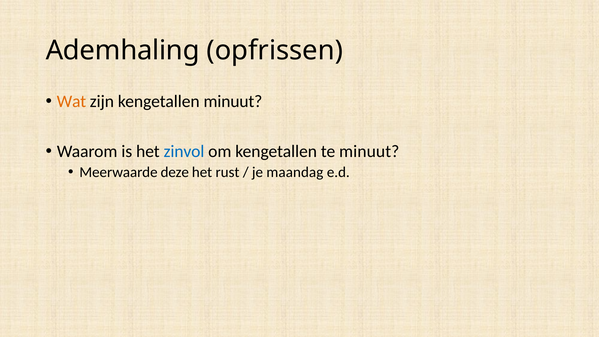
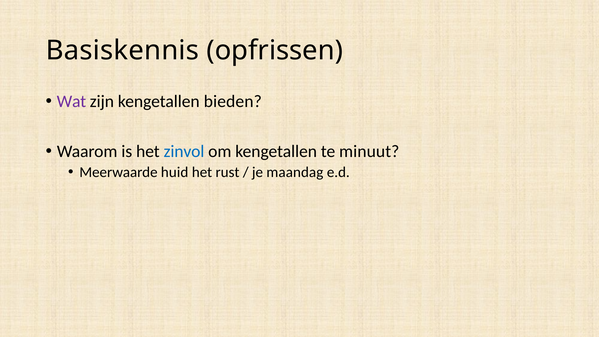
Ademhaling: Ademhaling -> Basiskennis
Wat colour: orange -> purple
kengetallen minuut: minuut -> bieden
deze: deze -> huid
